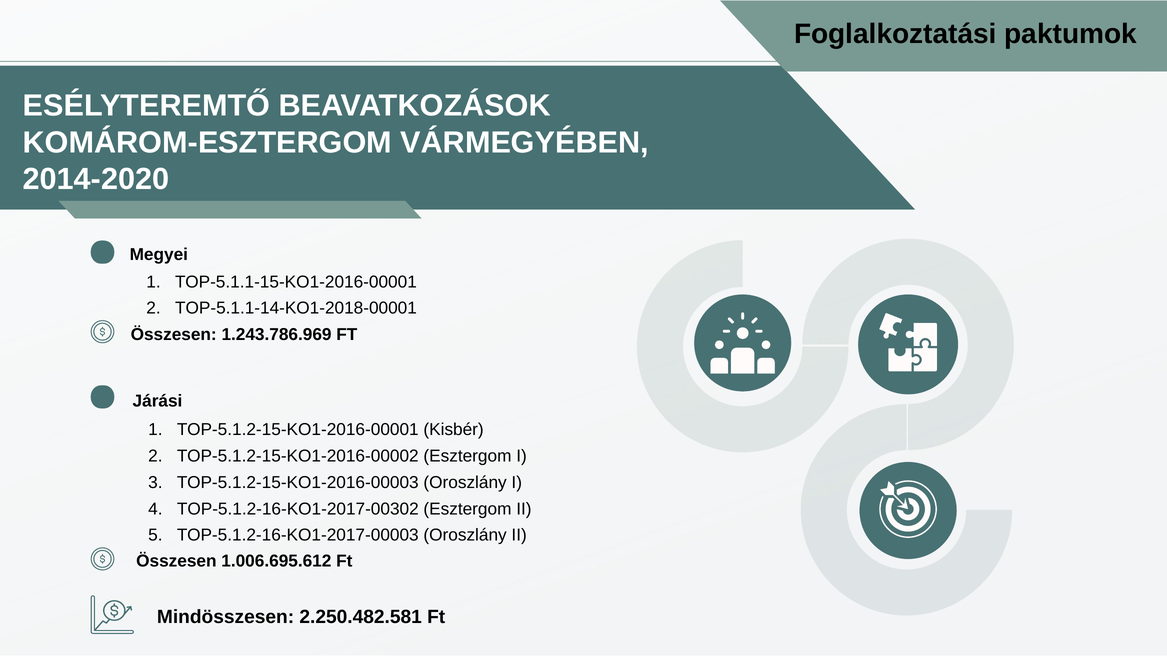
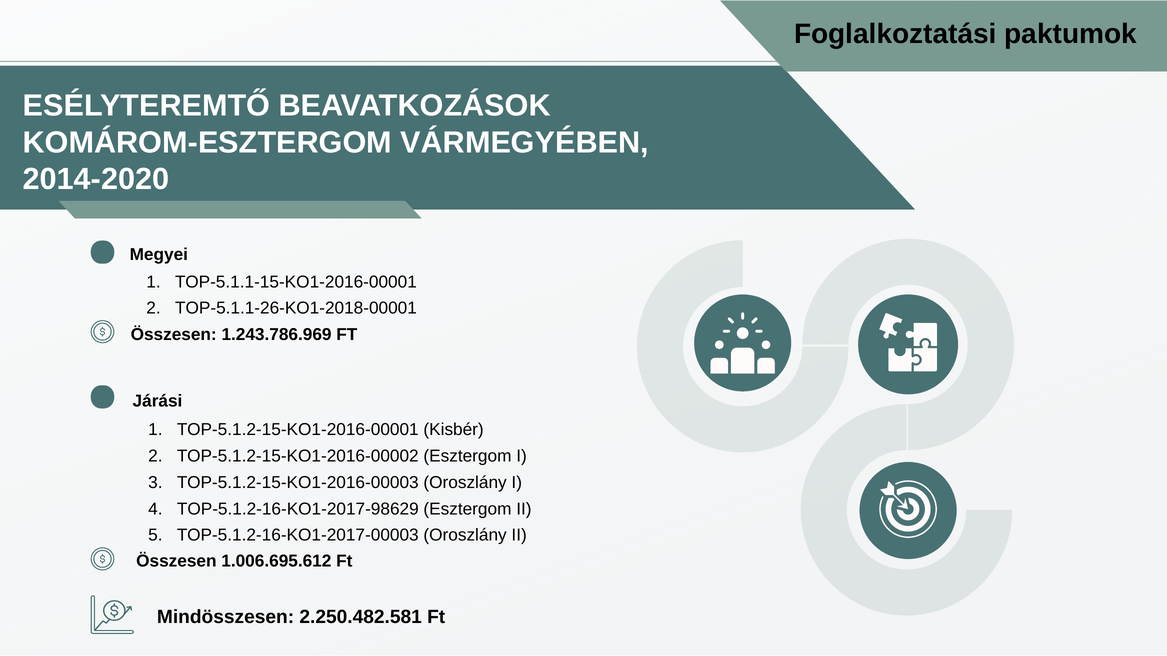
TOP-5.1.1-14-KO1-2018-00001: TOP-5.1.1-14-KO1-2018-00001 -> TOP-5.1.1-26-KO1-2018-00001
TOP-5.1.2-16-KO1-2017-00302: TOP-5.1.2-16-KO1-2017-00302 -> TOP-5.1.2-16-KO1-2017-98629
